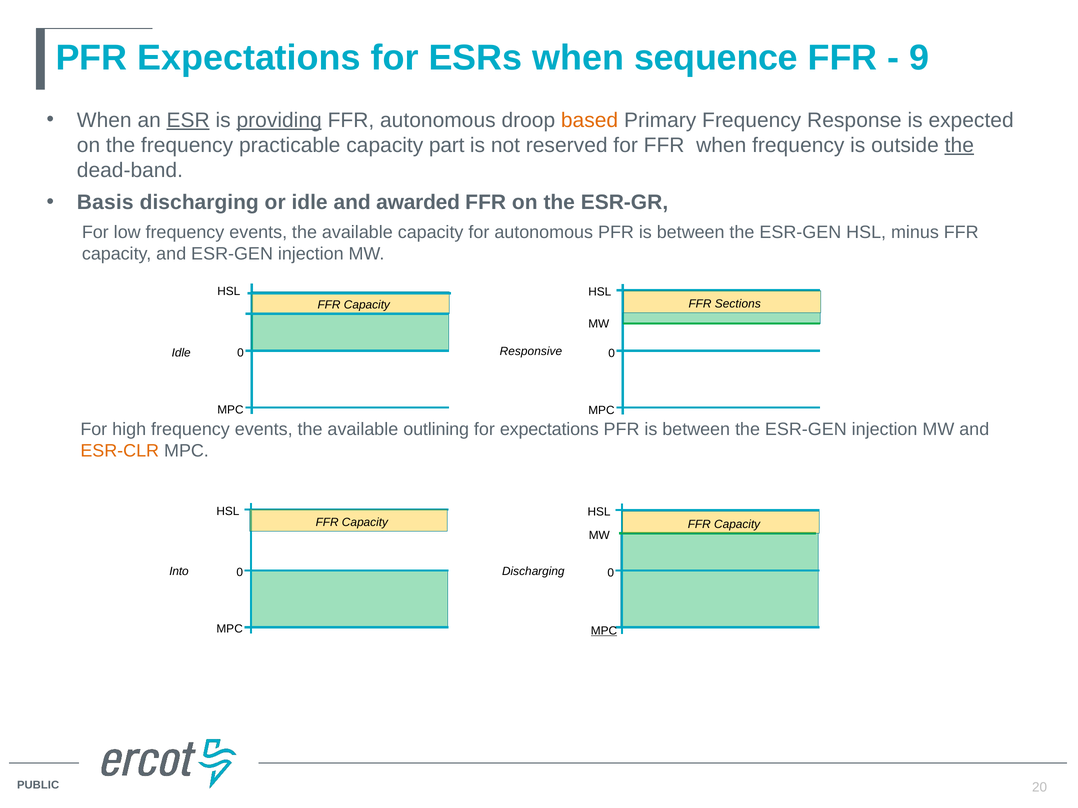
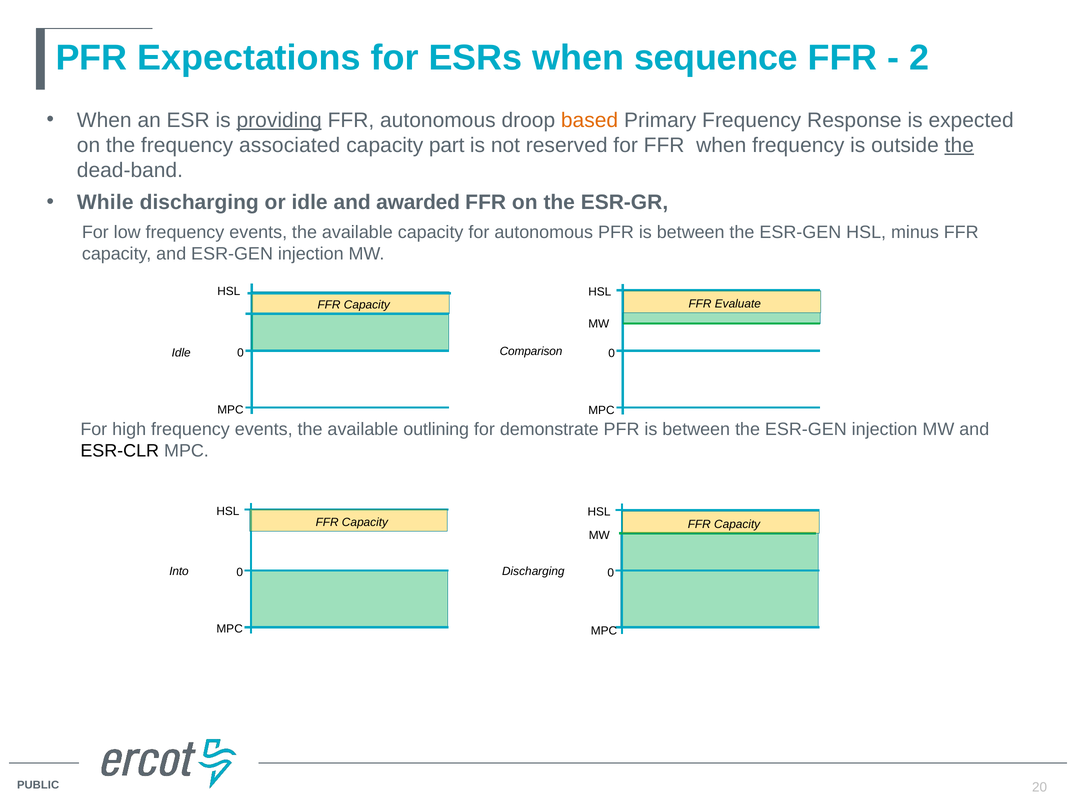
9: 9 -> 2
ESR underline: present -> none
practicable: practicable -> associated
Basis: Basis -> While
Sections: Sections -> Evaluate
Responsive: Responsive -> Comparison
for expectations: expectations -> demonstrate
ESR-CLR colour: orange -> black
MPC at (604, 631) underline: present -> none
